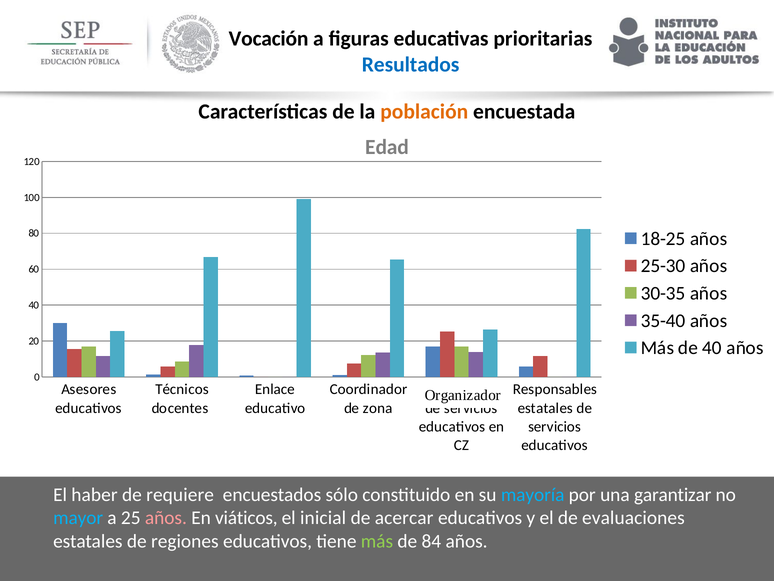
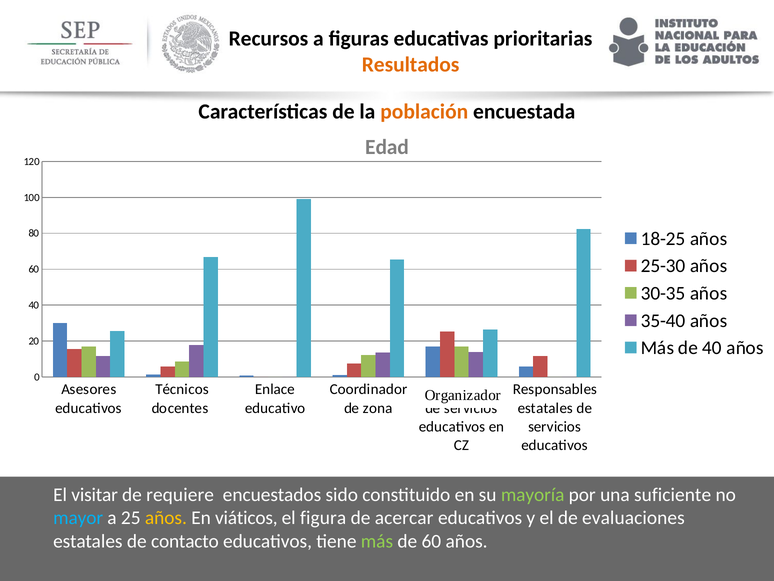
Vocación: Vocación -> Recursos
Resultados colour: blue -> orange
haber: haber -> visitar
sólo: sólo -> sido
mayoría colour: light blue -> light green
garantizar: garantizar -> suficiente
años at (166, 518) colour: pink -> yellow
inicial: inicial -> figura
regiones: regiones -> contacto
de 84: 84 -> 60
